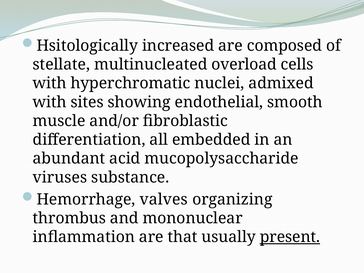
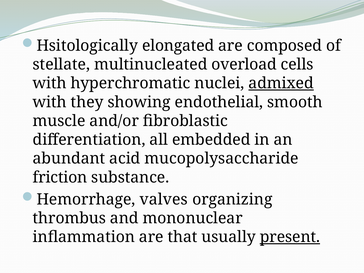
increased: increased -> elongated
admixed underline: none -> present
sites: sites -> they
viruses: viruses -> friction
